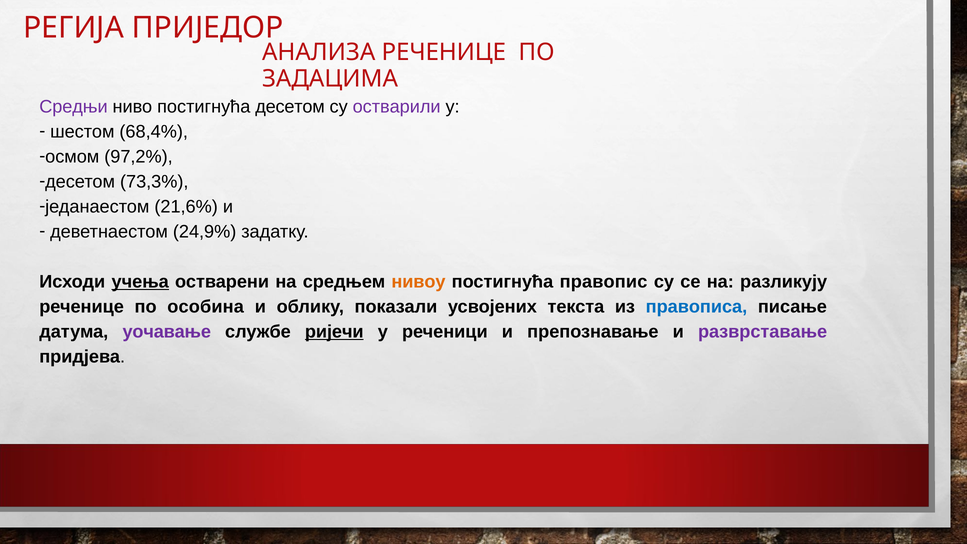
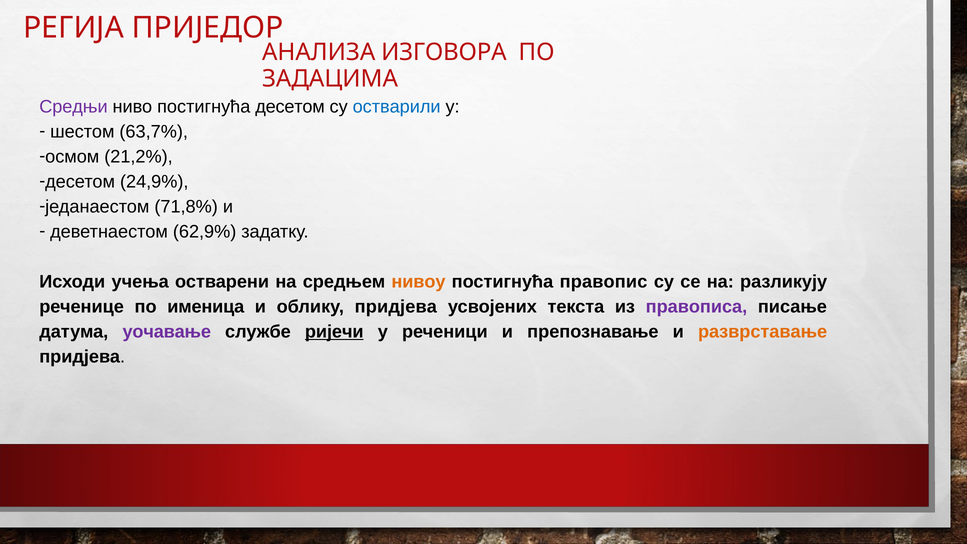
АНАЛИЗА РЕЧЕНИЦЕ: РЕЧЕНИЦЕ -> ИЗГОВОРА
остварили colour: purple -> blue
68,4%: 68,4% -> 63,7%
97,2%: 97,2% -> 21,2%
73,3%: 73,3% -> 24,9%
21,6%: 21,6% -> 71,8%
24,9%: 24,9% -> 62,9%
учења underline: present -> none
особина: особина -> именица
облику показали: показали -> придјева
правописа colour: blue -> purple
разврставање colour: purple -> orange
